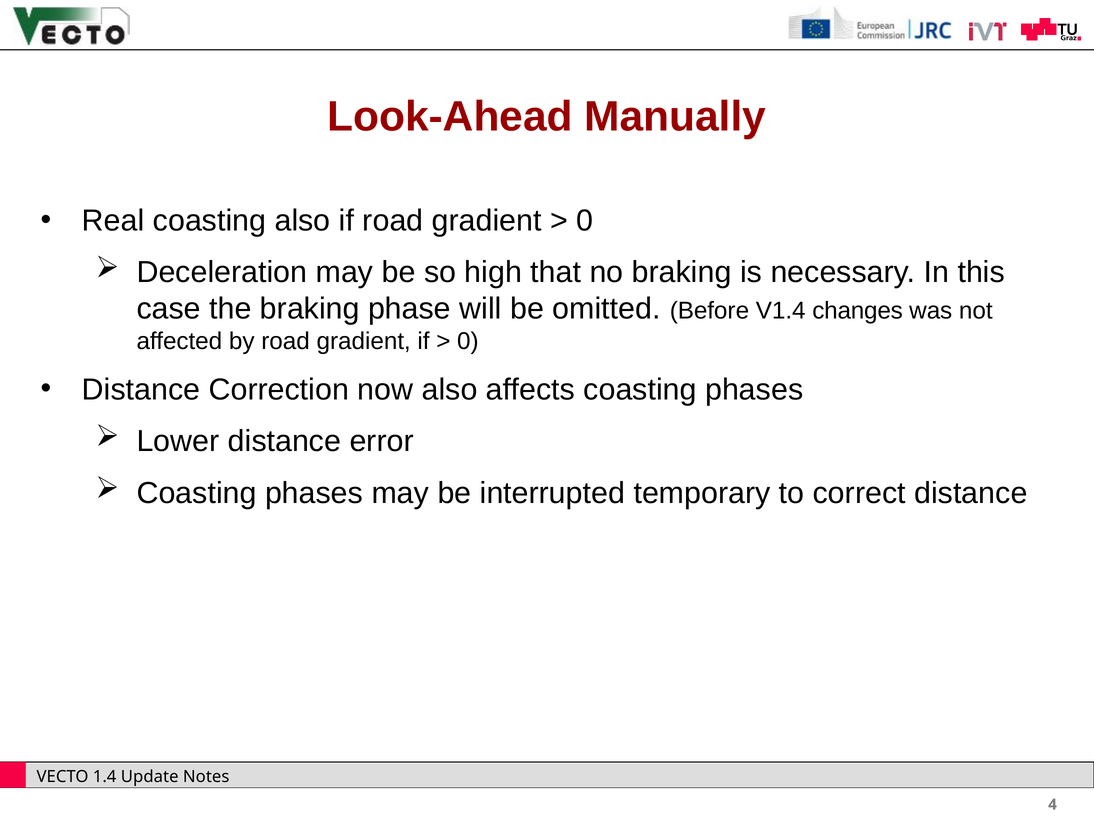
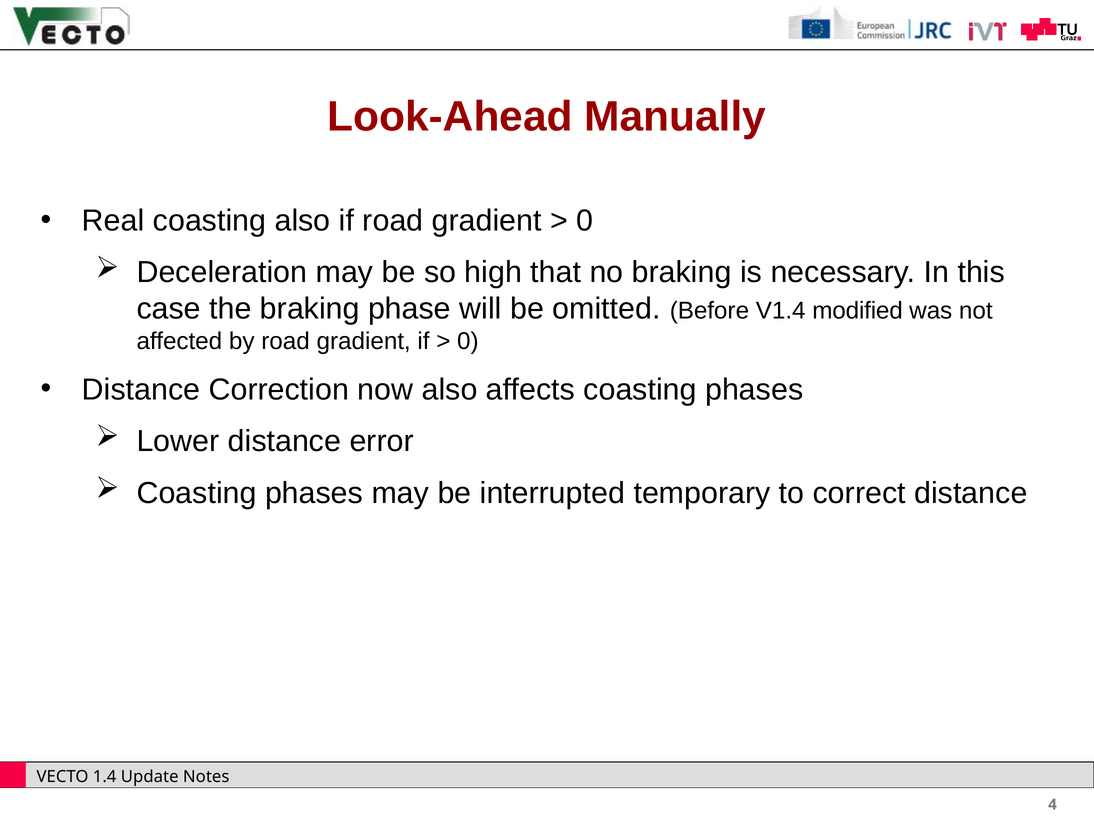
changes: changes -> modified
